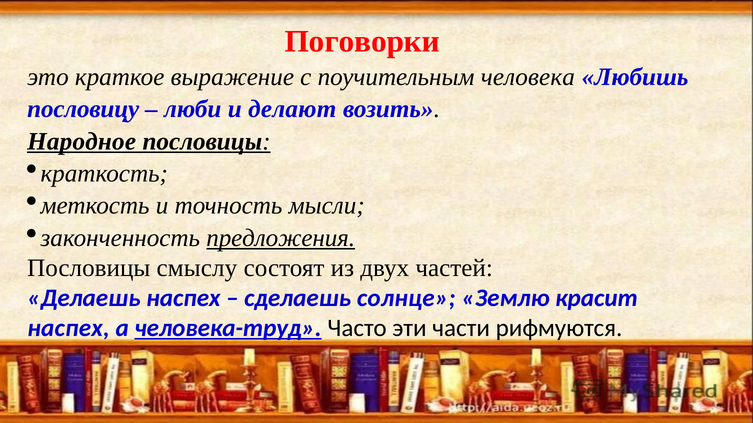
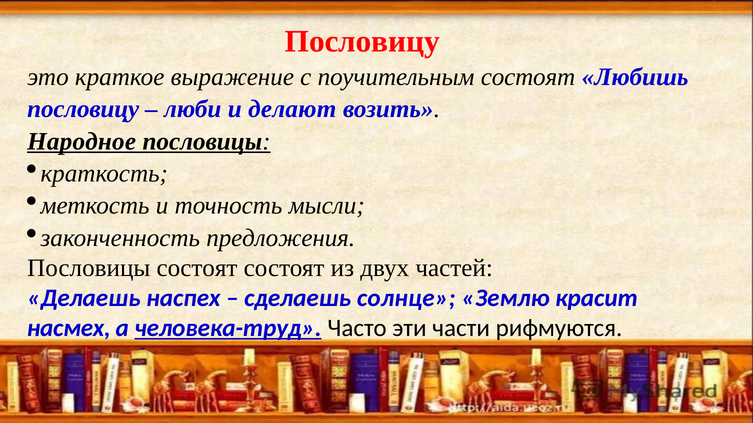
Поговорки at (362, 41): Поговорки -> Пословицу
поучительным человека: человека -> состоят
предложения underline: present -> none
Пословицы смыслу: смыслу -> состоят
наспех at (68, 328): наспех -> насмех
